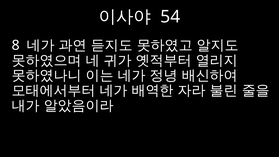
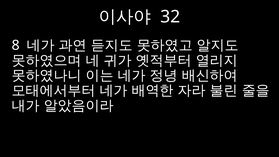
54: 54 -> 32
